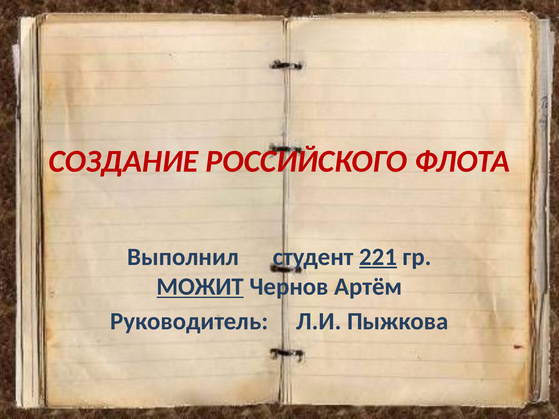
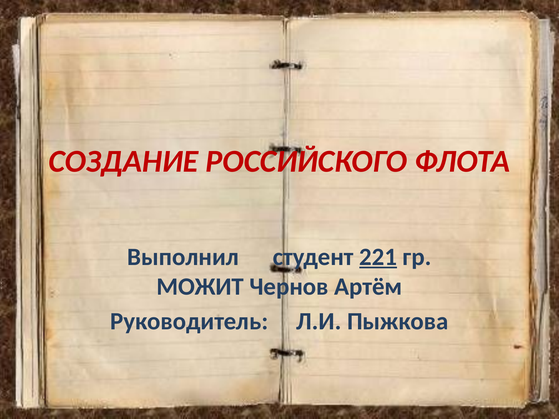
МОЖИТ underline: present -> none
